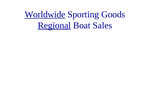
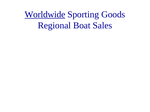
Regional underline: present -> none
